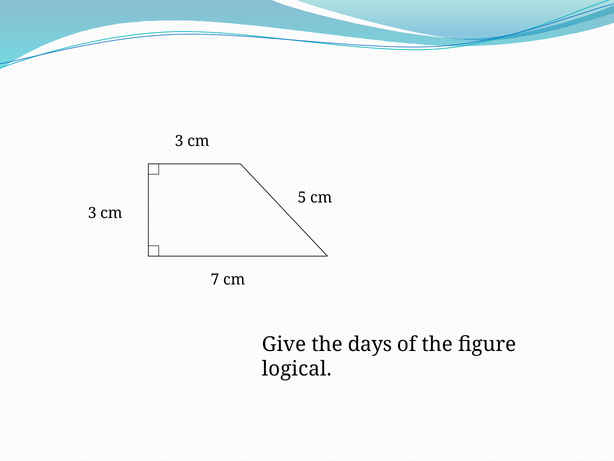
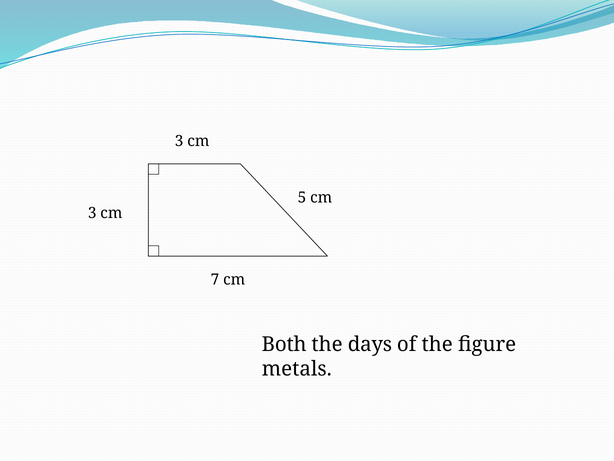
Give: Give -> Both
logical: logical -> metals
